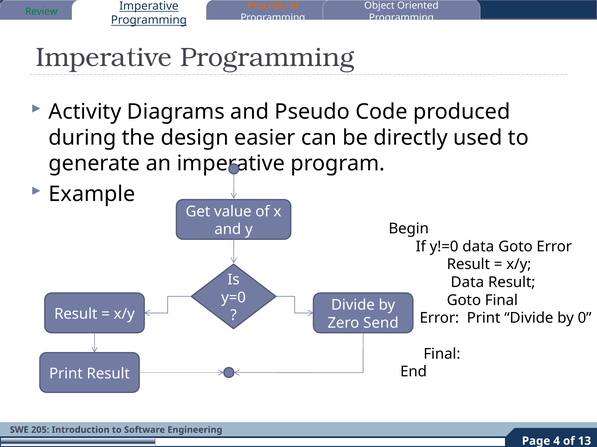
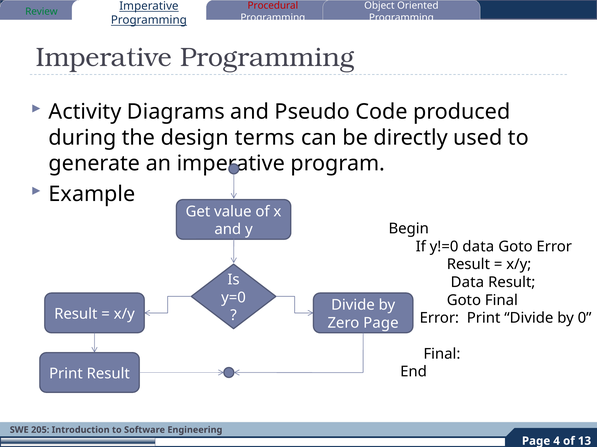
Procedural colour: orange -> red
easier: easier -> terms
Zero Send: Send -> Page
